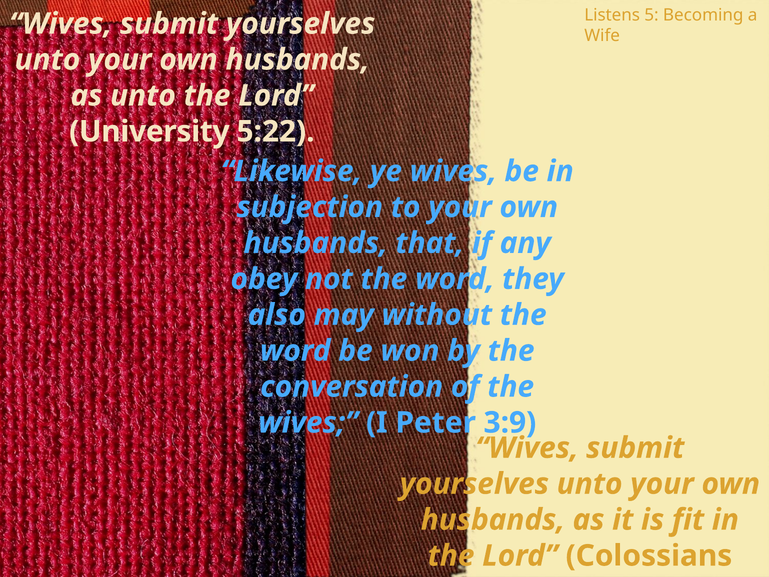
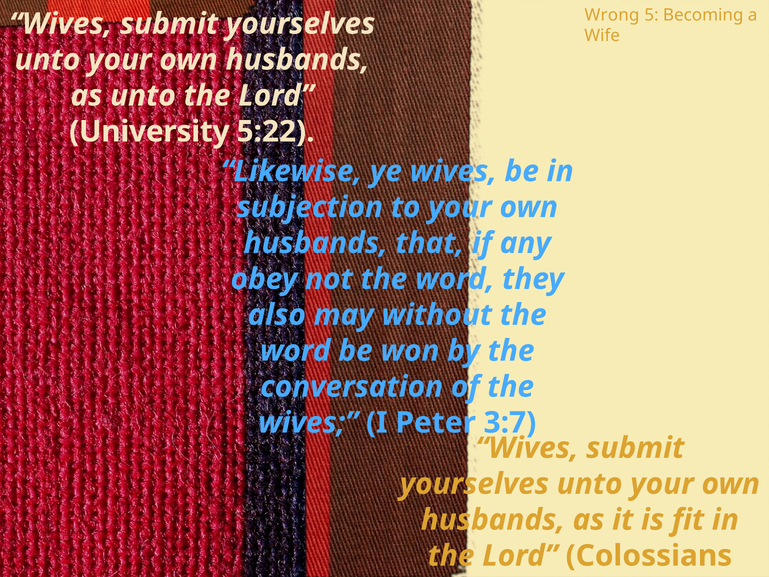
Listens: Listens -> Wrong
3:9: 3:9 -> 3:7
